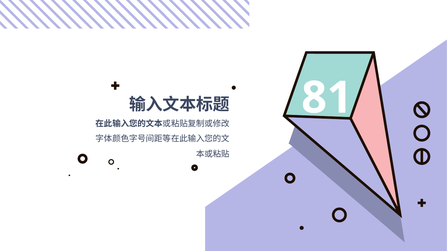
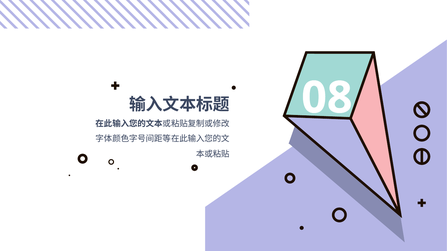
81: 81 -> 08
